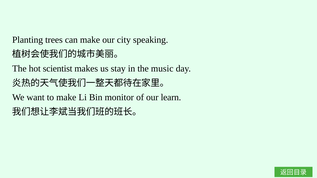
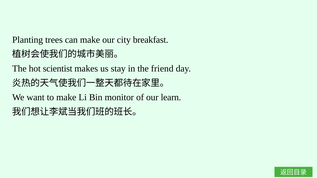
speaking: speaking -> breakfast
music: music -> friend
